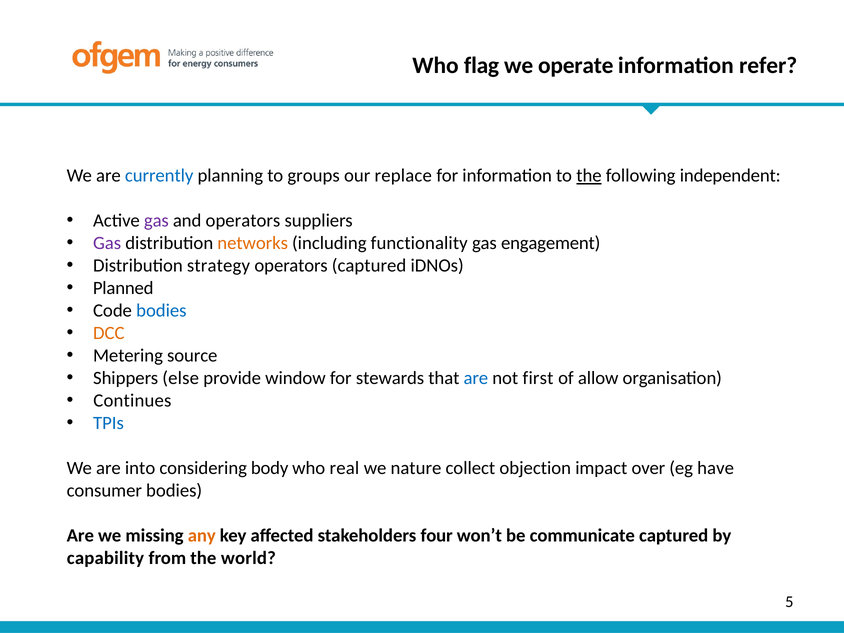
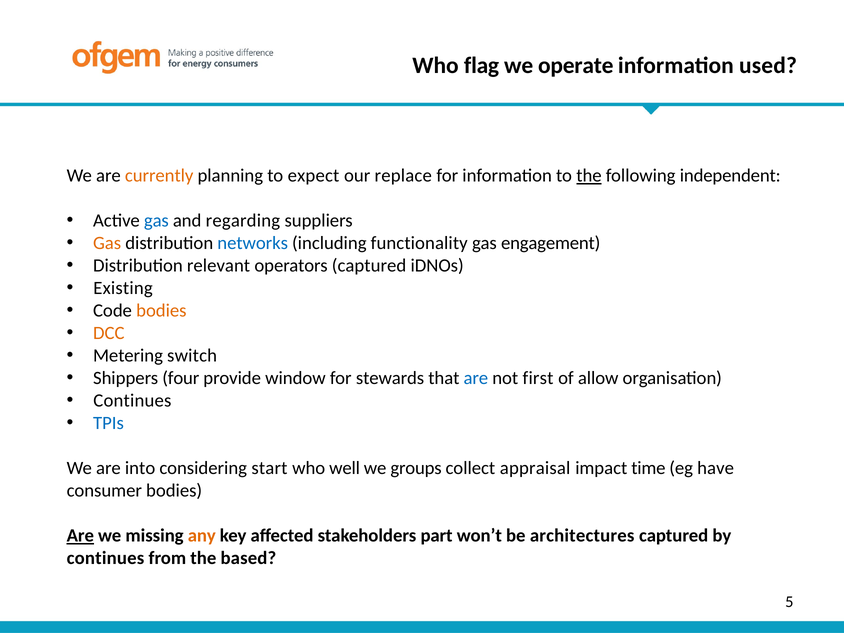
refer: refer -> used
currently colour: blue -> orange
groups: groups -> expect
gas at (156, 221) colour: purple -> blue
and operators: operators -> regarding
Gas at (107, 243) colour: purple -> orange
networks colour: orange -> blue
strategy: strategy -> relevant
Planned: Planned -> Existing
bodies at (161, 311) colour: blue -> orange
source: source -> switch
else: else -> four
body: body -> start
real: real -> well
nature: nature -> groups
objection: objection -> appraisal
over: over -> time
Are at (80, 536) underline: none -> present
four: four -> part
communicate: communicate -> architectures
capability at (105, 558): capability -> continues
world: world -> based
